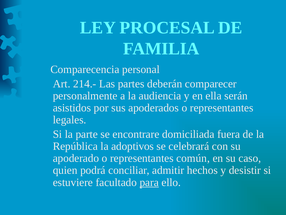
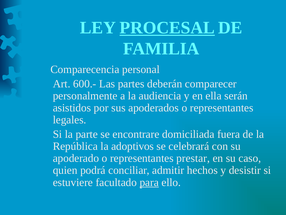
PROCESAL underline: none -> present
214.-: 214.- -> 600.-
común: común -> prestar
